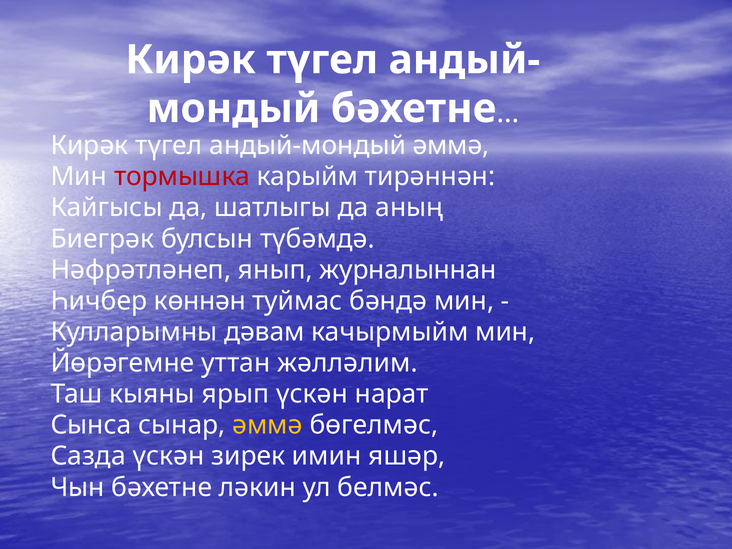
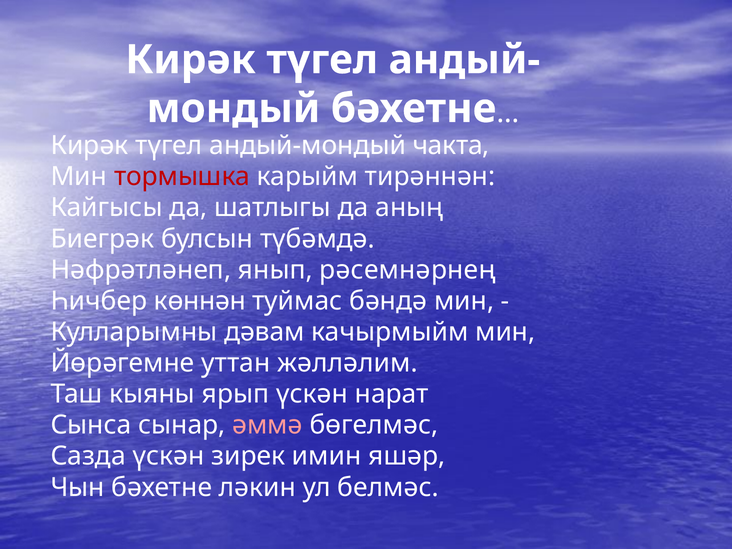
андый-мондый әммә: әммә -> чакта
журналыннан: журналыннан -> рәсемнәрнең
әммә at (267, 425) colour: yellow -> pink
